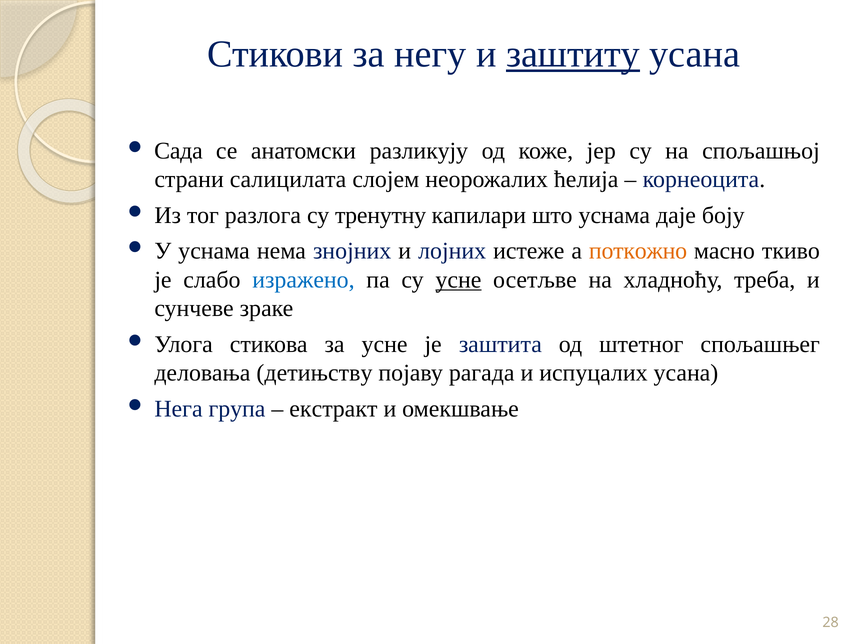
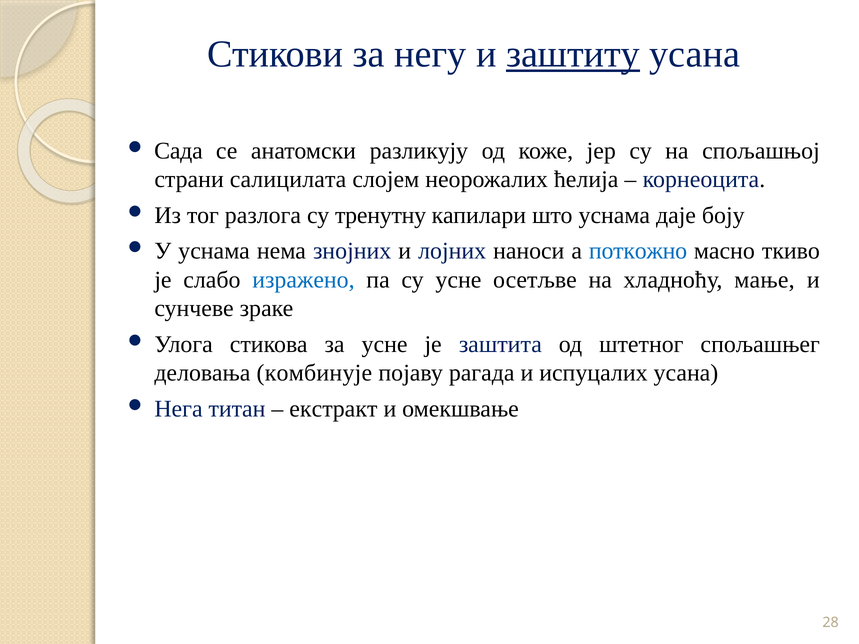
истеже: истеже -> наноси
поткожно colour: orange -> blue
усне at (458, 280) underline: present -> none
треба: треба -> мање
детињству: детињству -> комбинује
група: група -> титан
